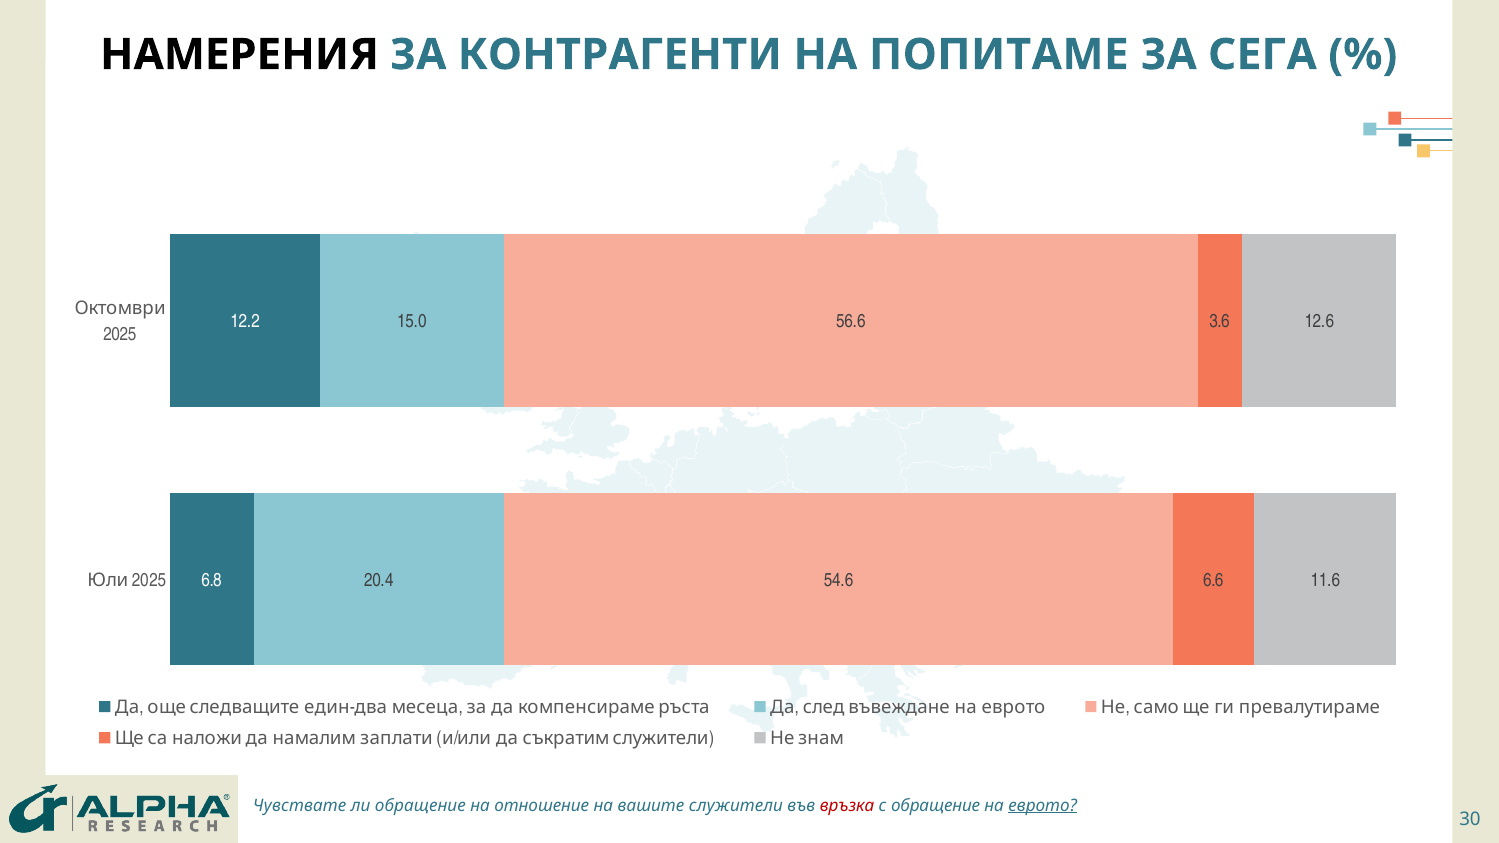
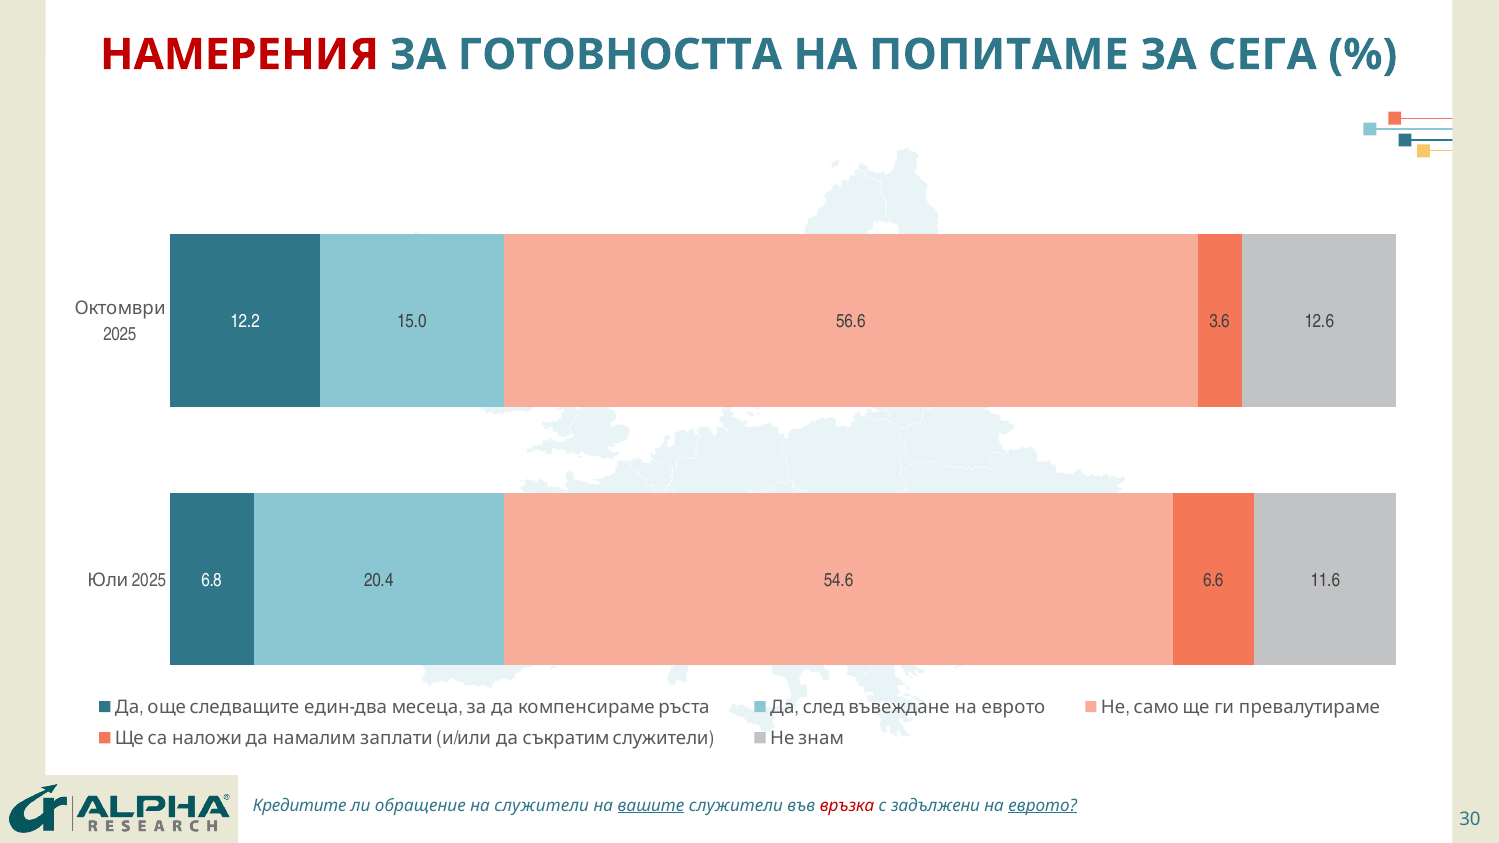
НАМЕРЕНИЯ colour: black -> red
КОНТРАГЕНТИ: КОНТРАГЕНТИ -> ГОТОВНОСТТА
Чувствате: Чувствате -> Кредитите
на отношение: отношение -> служители
вашите underline: none -> present
с обращение: обращение -> задължени
